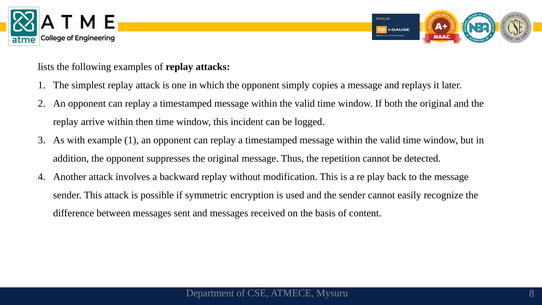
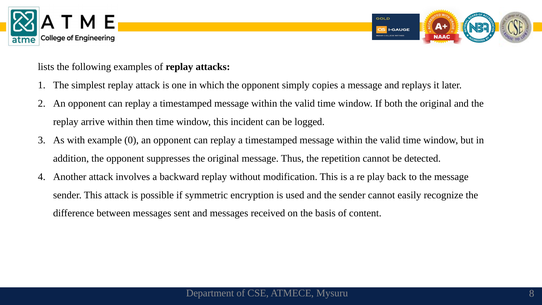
example 1: 1 -> 0
